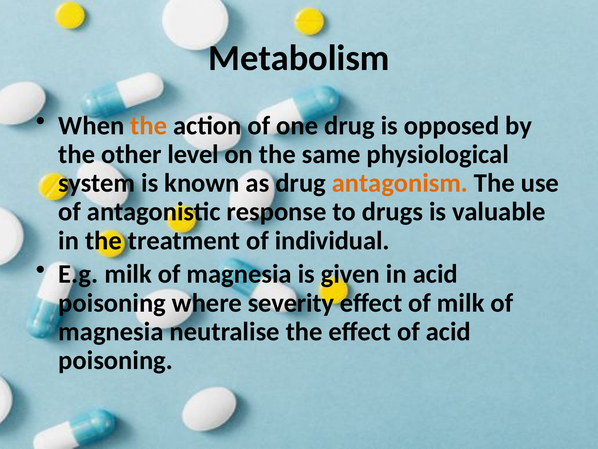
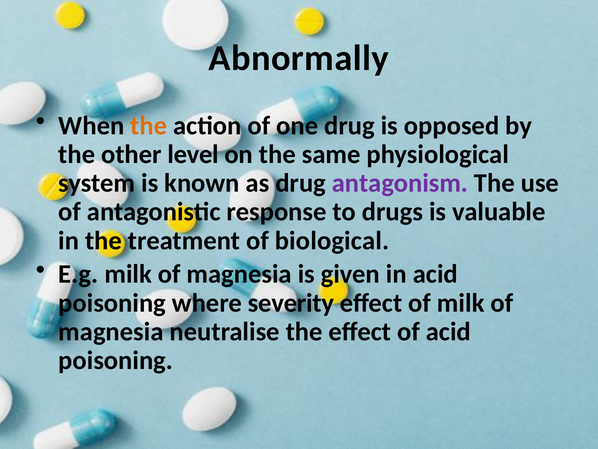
Metabolism: Metabolism -> Abnormally
antagonism colour: orange -> purple
individual: individual -> biological
